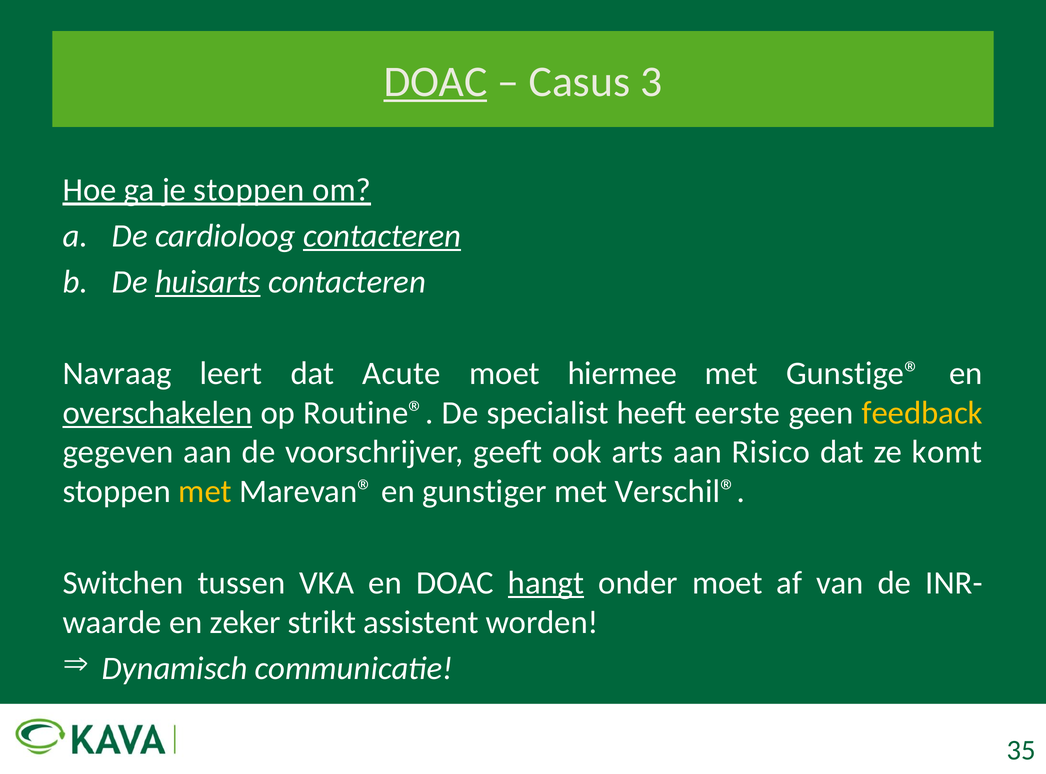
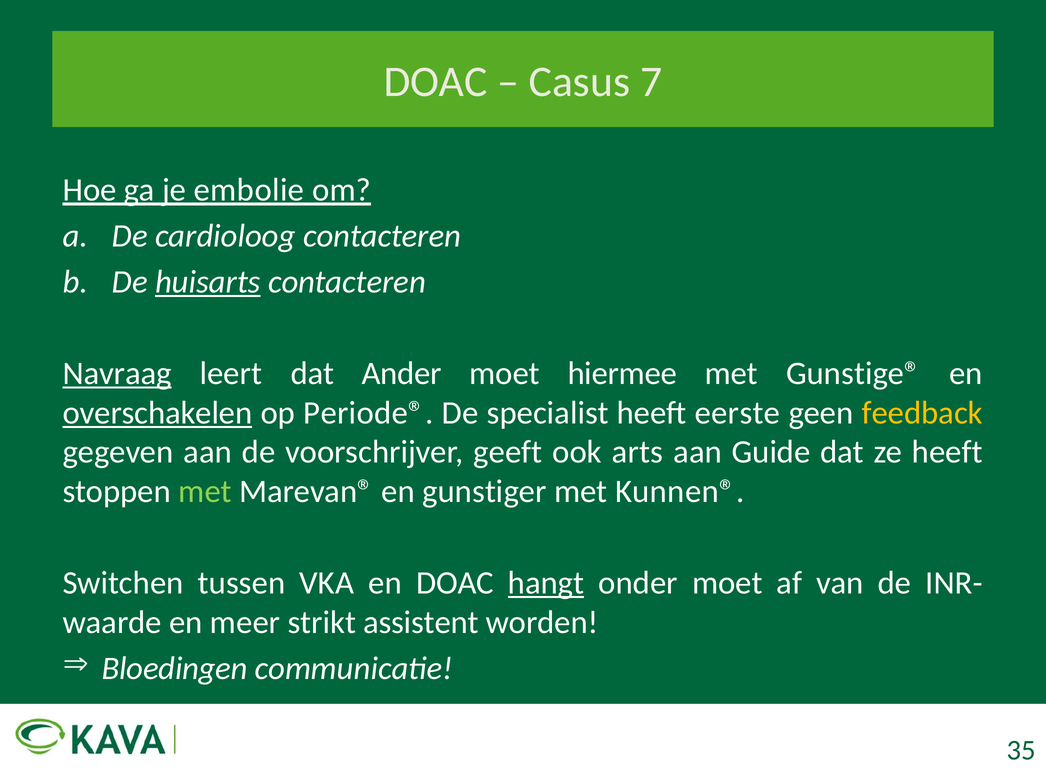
DOAC at (435, 82) underline: present -> none
3: 3 -> 7
je stoppen: stoppen -> embolie
contacteren at (382, 236) underline: present -> none
Navraag underline: none -> present
Acute: Acute -> Ander
Routine®: Routine® -> Periode®
Risico: Risico -> Guide
ze komt: komt -> heeft
met at (205, 492) colour: yellow -> light green
Verschil®: Verschil® -> Kunnen®
zeker: zeker -> meer
Dynamisch: Dynamisch -> Bloedingen
